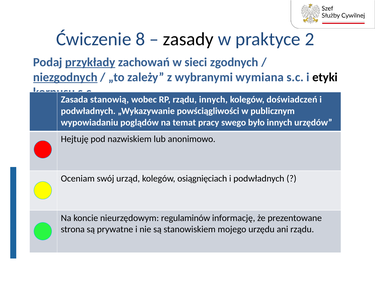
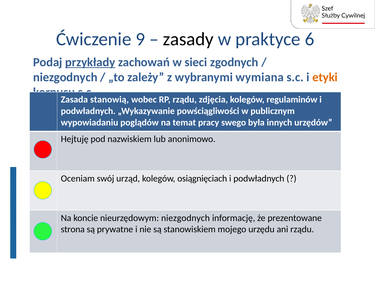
8: 8 -> 9
2: 2 -> 6
niezgodnych at (65, 77) underline: present -> none
etyki colour: black -> orange
rządu innych: innych -> zdjęcia
doświadczeń: doświadczeń -> regulaminów
było: było -> była
nieurzędowym regulaminów: regulaminów -> niezgodnych
